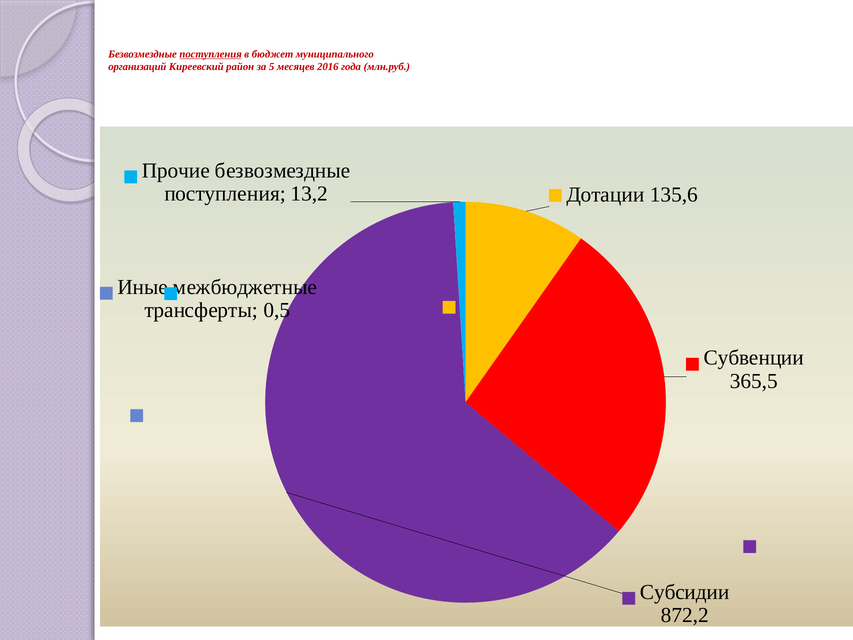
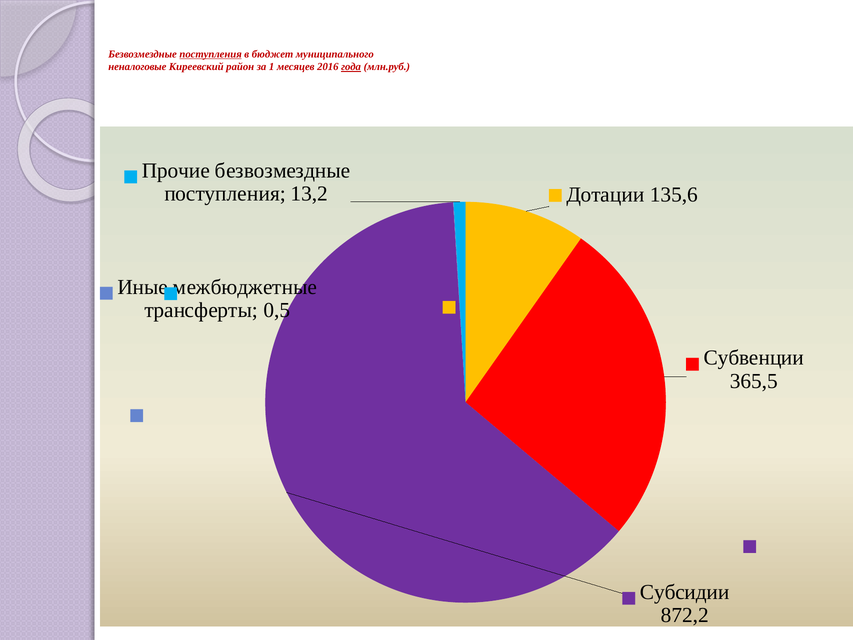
организаций: организаций -> неналоговые
5: 5 -> 1
года underline: none -> present
